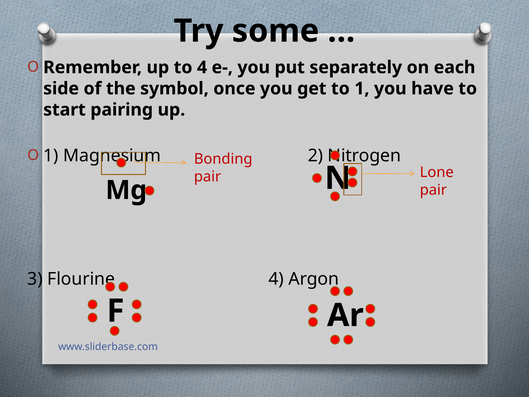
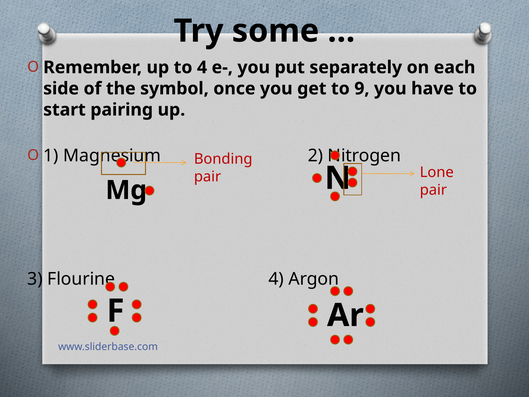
to 1: 1 -> 9
